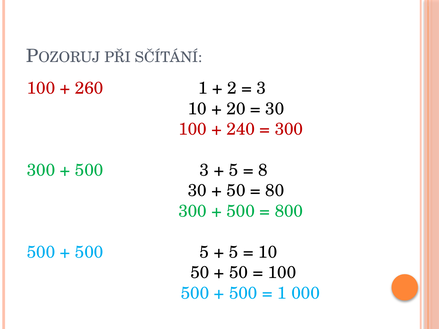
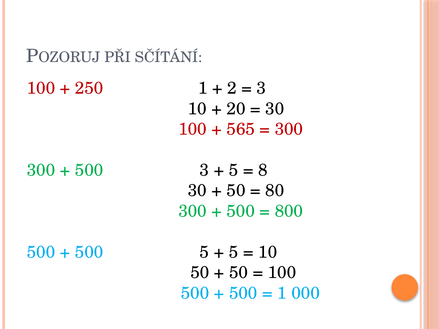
260: 260 -> 250
240: 240 -> 565
